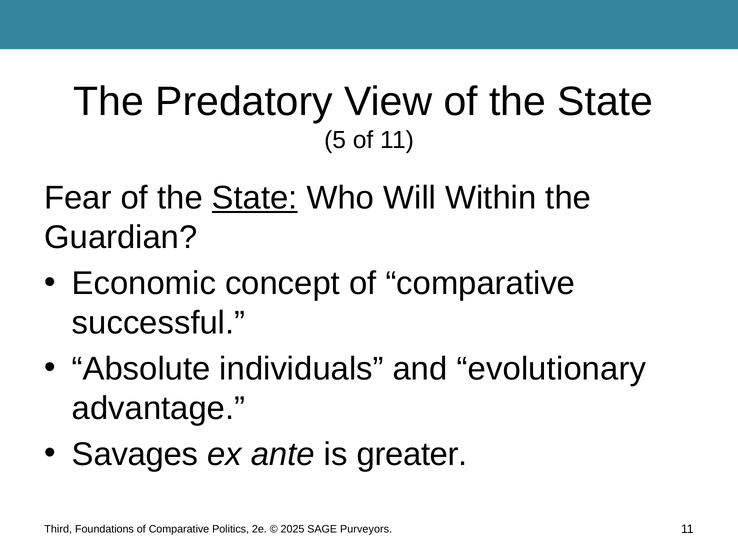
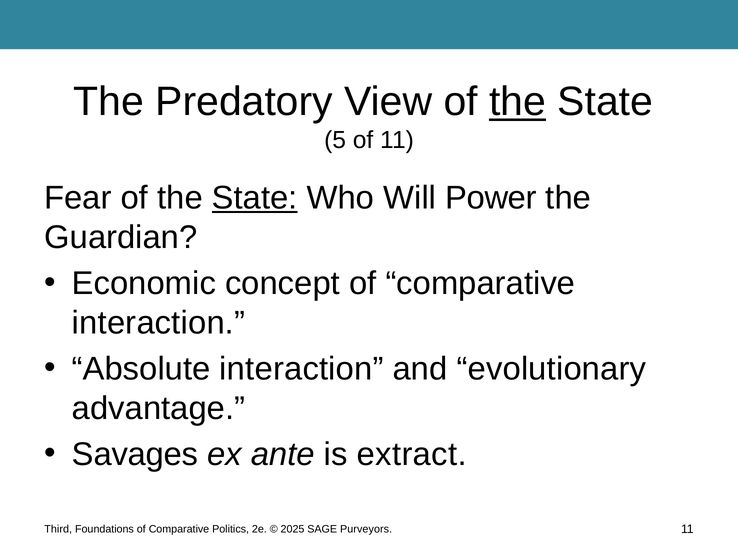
the at (518, 102) underline: none -> present
Within: Within -> Power
successful at (159, 323): successful -> interaction
Absolute individuals: individuals -> interaction
greater: greater -> extract
